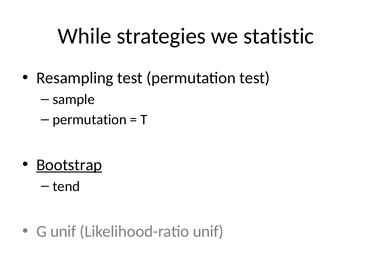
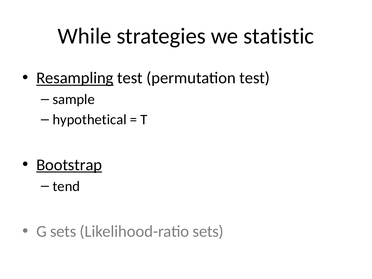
Resampling underline: none -> present
permutation at (90, 120): permutation -> hypothetical
G unif: unif -> sets
Likelihood-ratio unif: unif -> sets
